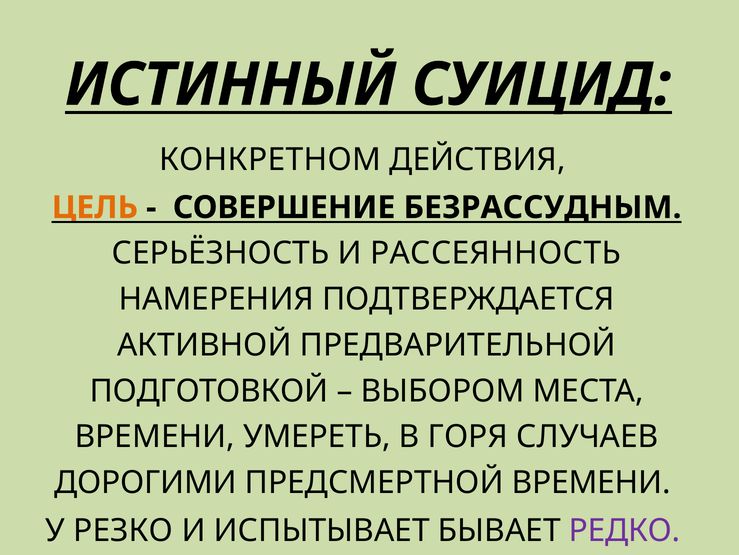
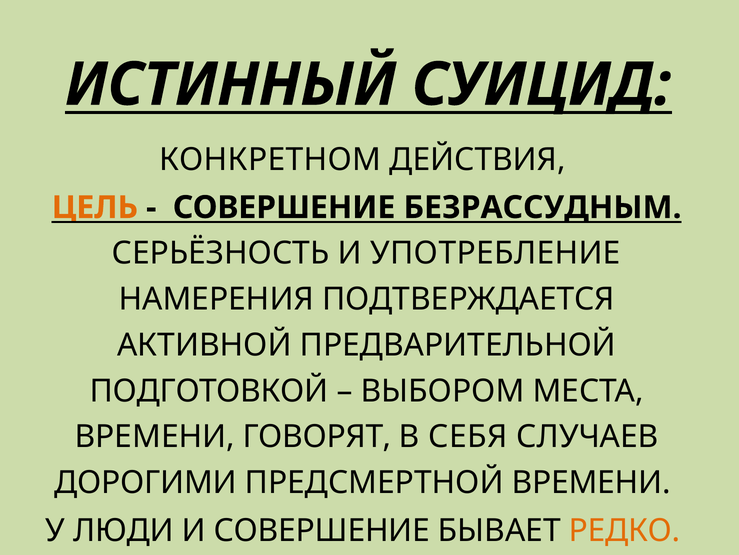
РАССЕЯННОСТЬ: РАССЕЯННОСТЬ -> УПОТРЕБЛЕНИЕ
УМЕРЕТЬ: УМЕРЕТЬ -> ГОВОРЯТ
ГОРЯ: ГОРЯ -> СЕБЯ
РЕЗКО: РЕЗКО -> ЛЮДИ
И ИСПЫТЫВАЕТ: ИСПЫТЫВАЕТ -> СОВЕРШЕНИЕ
РЕДКО colour: purple -> orange
